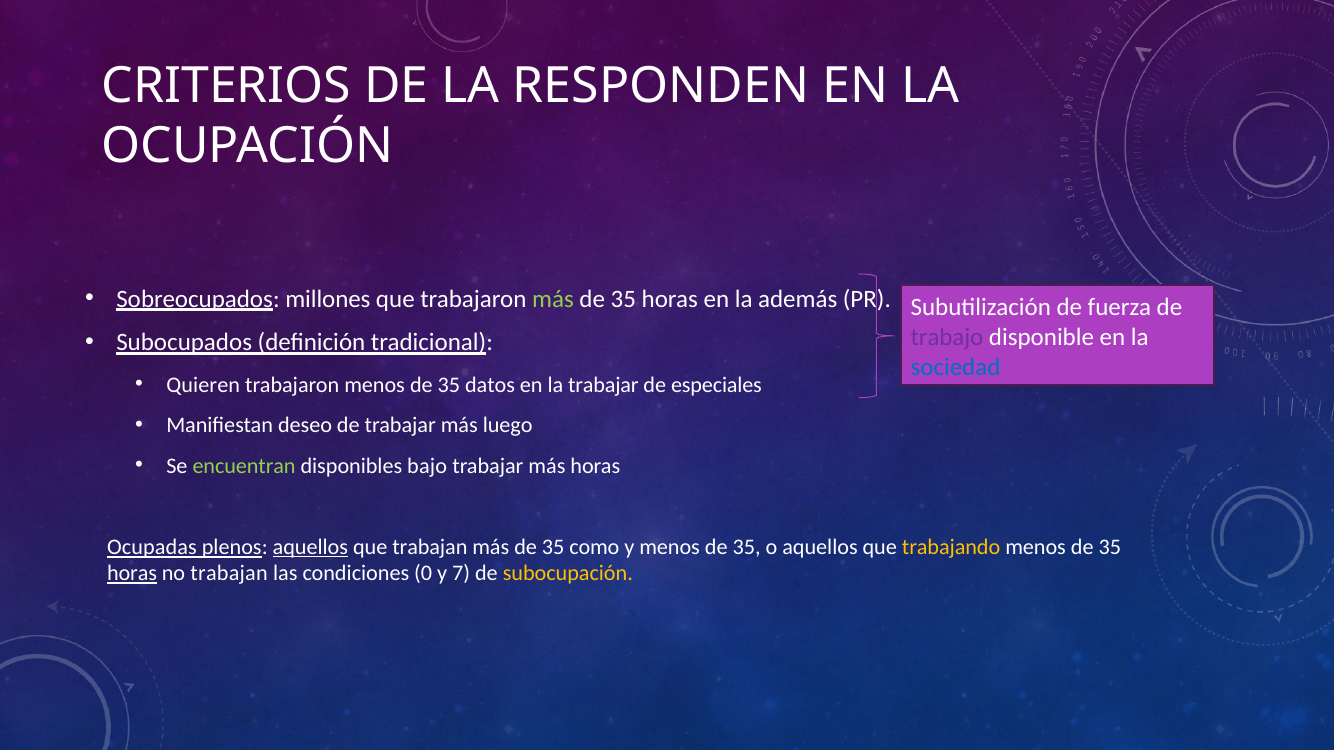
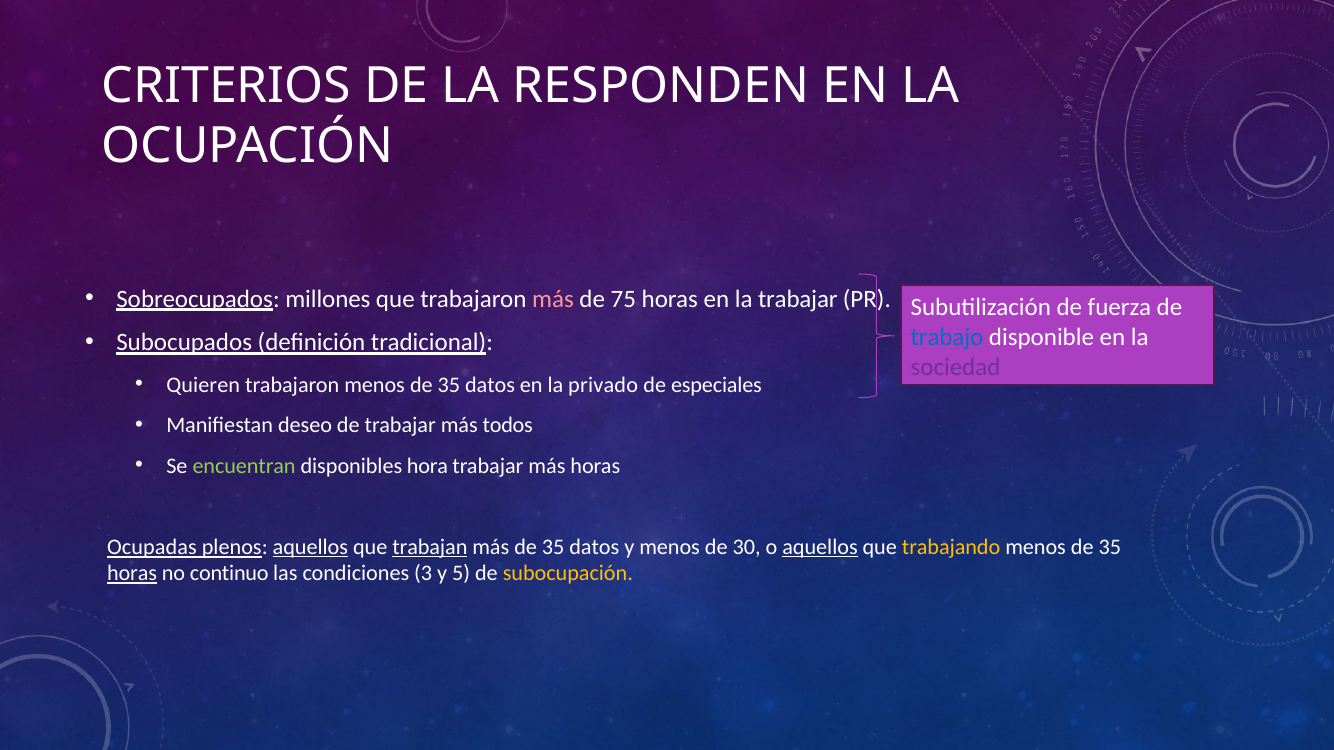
más at (553, 299) colour: light green -> pink
35 at (623, 299): 35 -> 75
la además: además -> trabajar
trabajo colour: purple -> blue
sociedad colour: blue -> purple
la trabajar: trabajar -> privado
luego: luego -> todos
bajo: bajo -> hora
trabajan at (430, 547) underline: none -> present
más de 35 como: como -> datos
y menos de 35: 35 -> 30
aquellos at (820, 547) underline: none -> present
no trabajan: trabajan -> continuo
0: 0 -> 3
7: 7 -> 5
